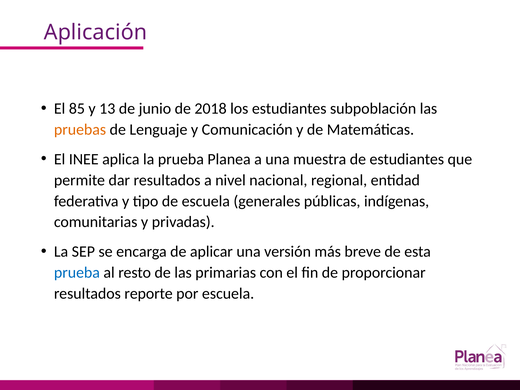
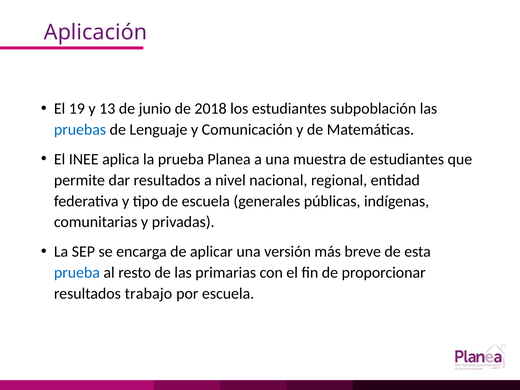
85: 85 -> 19
pruebas colour: orange -> blue
reporte: reporte -> trabajo
